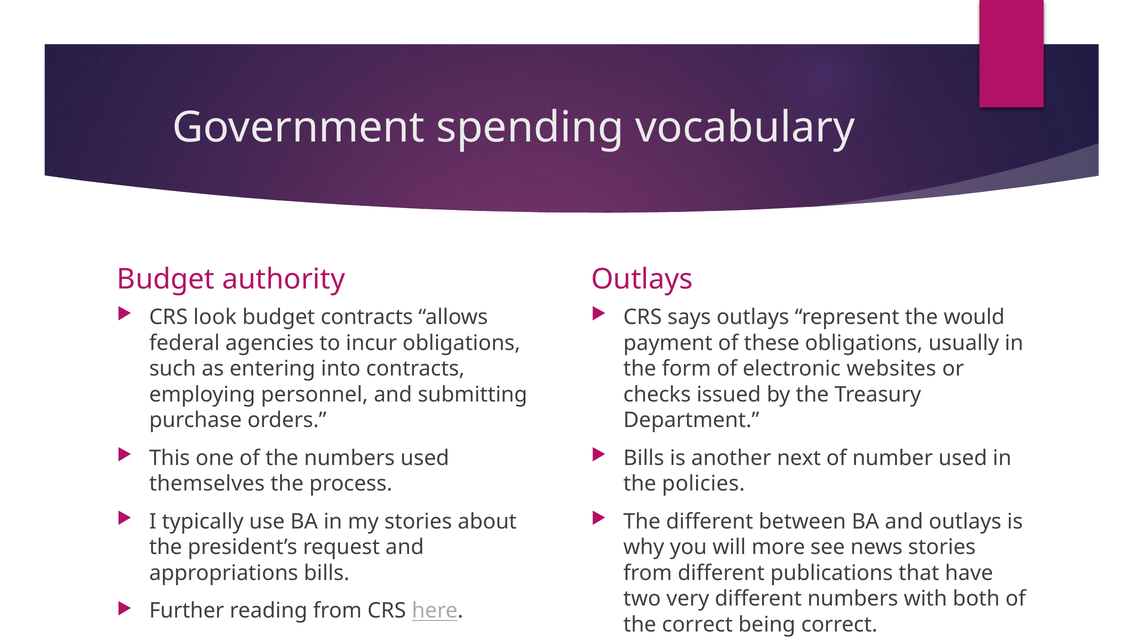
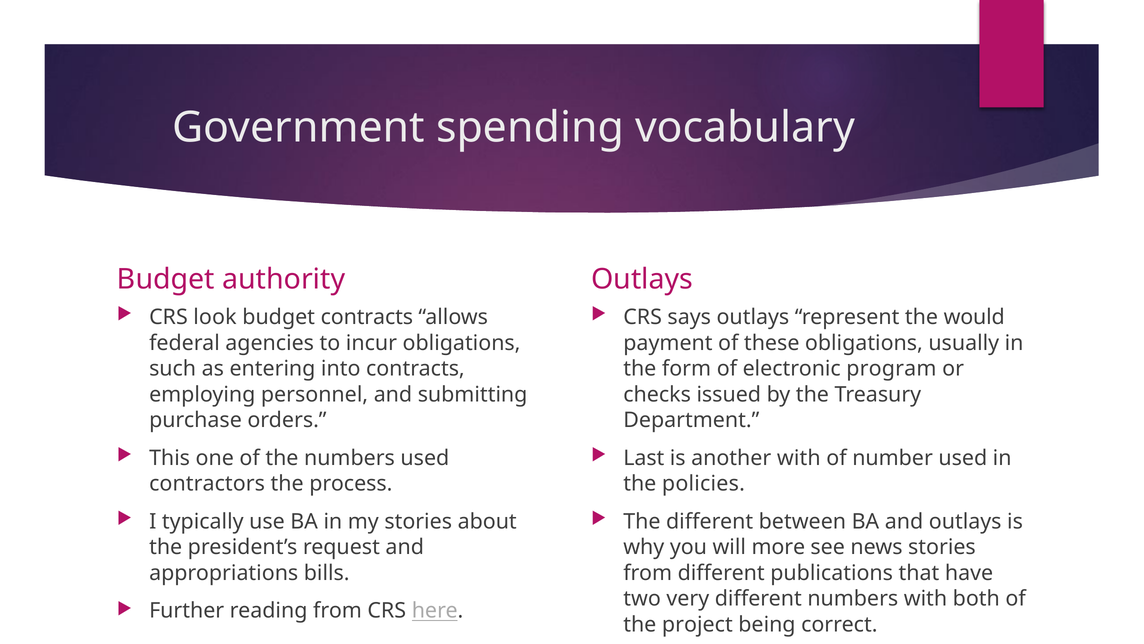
websites: websites -> program
Bills at (644, 458): Bills -> Last
another next: next -> with
themselves: themselves -> contractors
the correct: correct -> project
